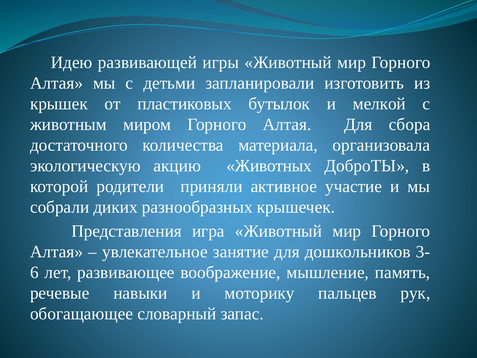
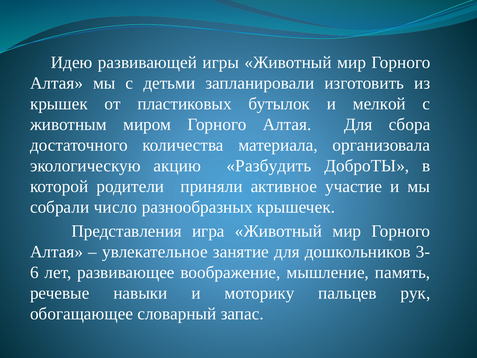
Животных: Животных -> Разбудить
диких: диких -> число
